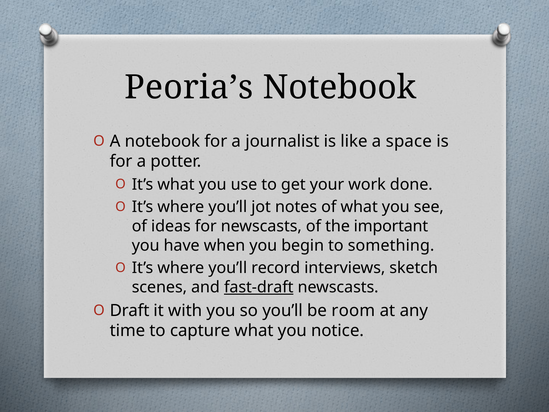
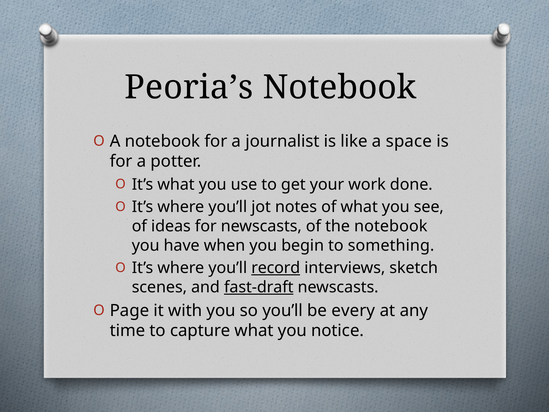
the important: important -> notebook
record underline: none -> present
Draft: Draft -> Page
room: room -> every
